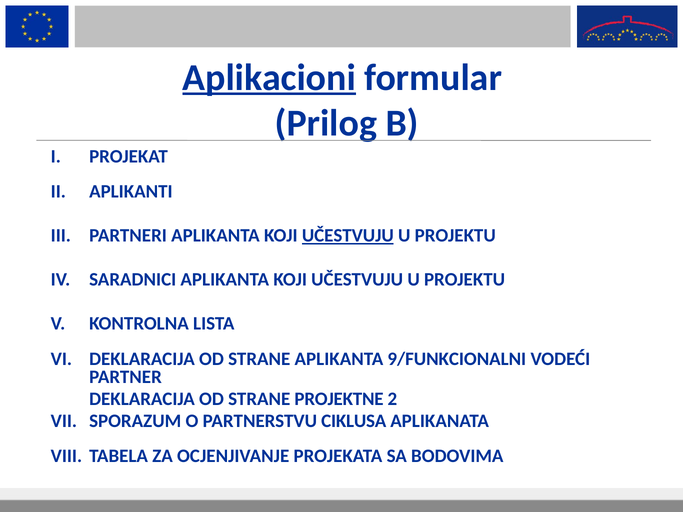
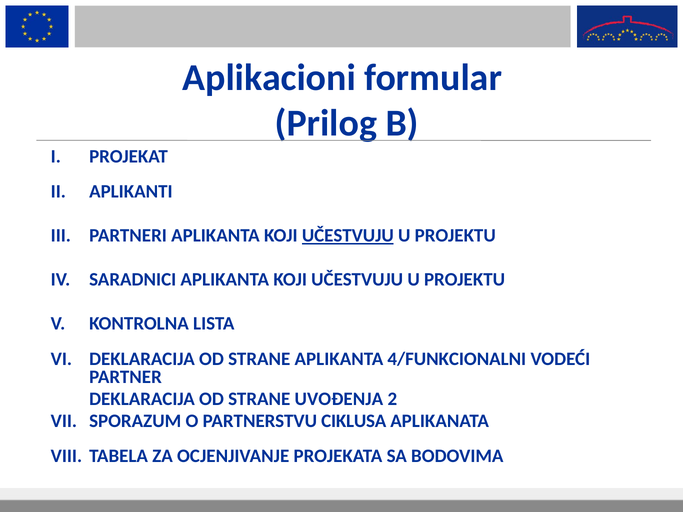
Aplikacioni underline: present -> none
9/FUNKCIONALNI: 9/FUNKCIONALNI -> 4/FUNKCIONALNI
PROJEKTNE: PROJEKTNE -> UVOĐENJA
